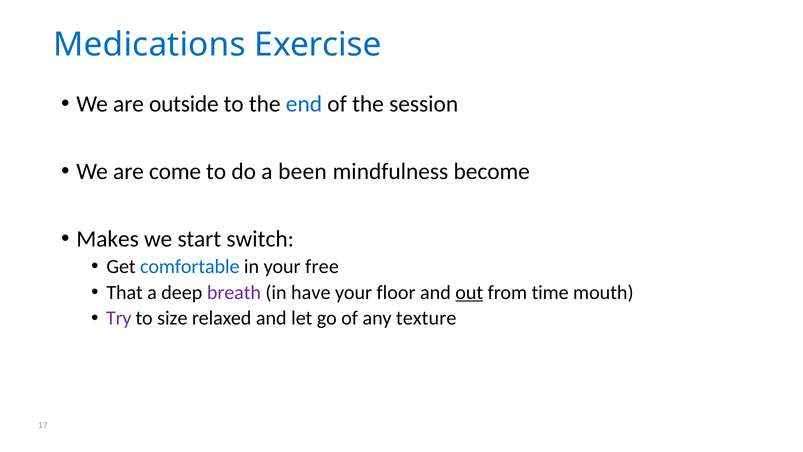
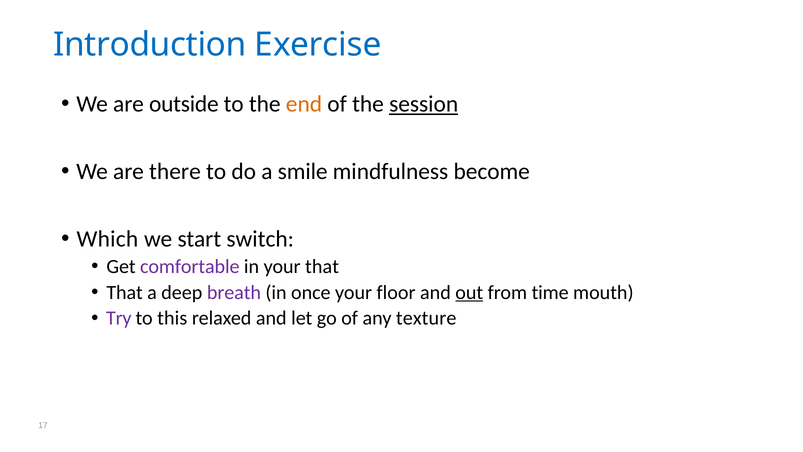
Medications: Medications -> Introduction
end colour: blue -> orange
session underline: none -> present
come: come -> there
been: been -> smile
Makes: Makes -> Which
comfortable colour: blue -> purple
your free: free -> that
have: have -> once
size: size -> this
